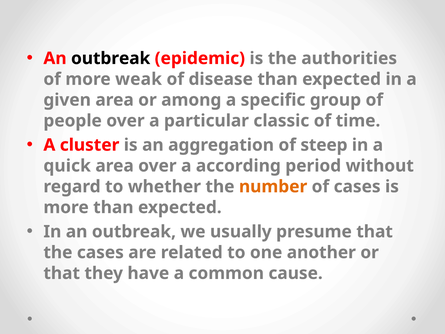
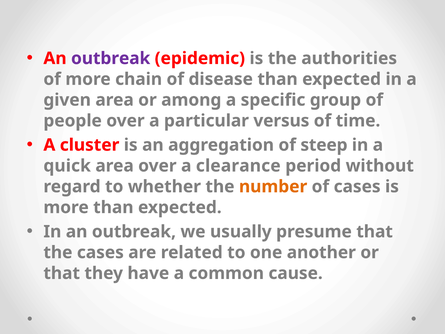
outbreak at (111, 58) colour: black -> purple
weak: weak -> chain
classic: classic -> versus
according: according -> clearance
